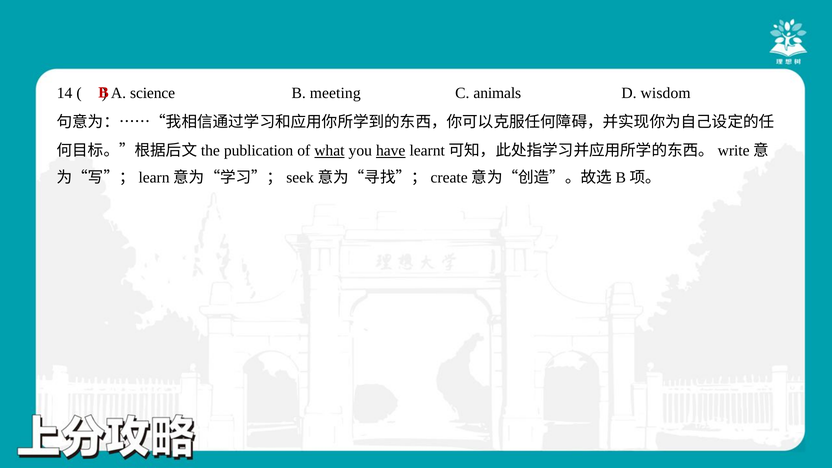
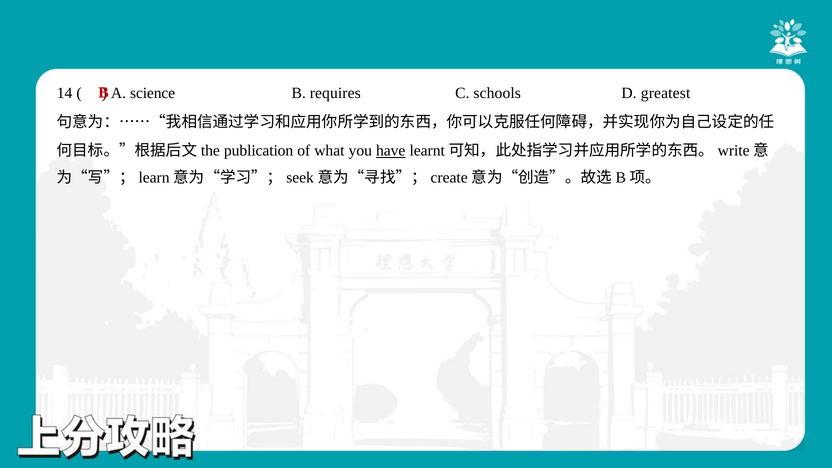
meeting: meeting -> requires
animals: animals -> schools
wisdom: wisdom -> greatest
what underline: present -> none
